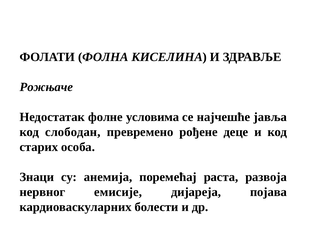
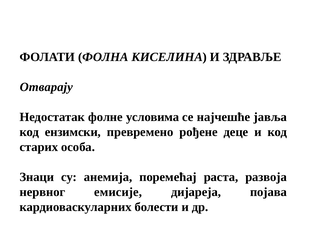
Рожњаче: Рожњаче -> Отварају
слободан: слободан -> ензимски
